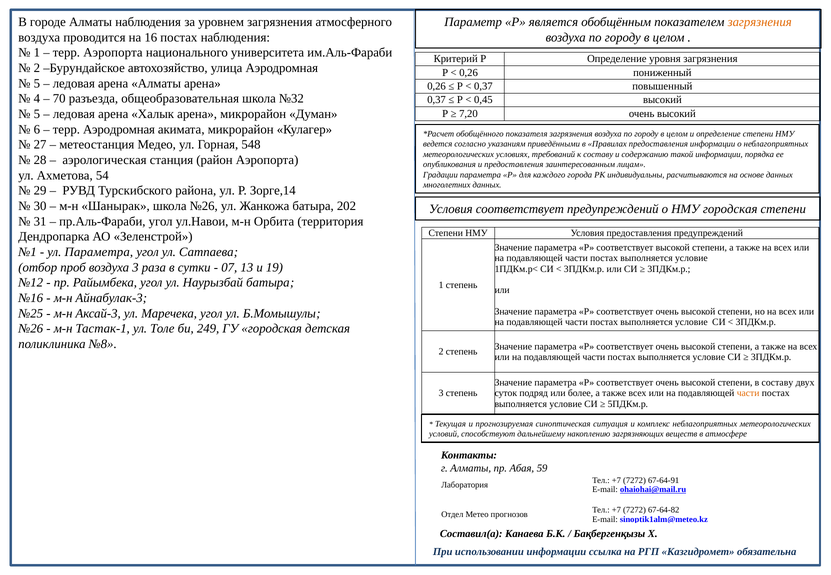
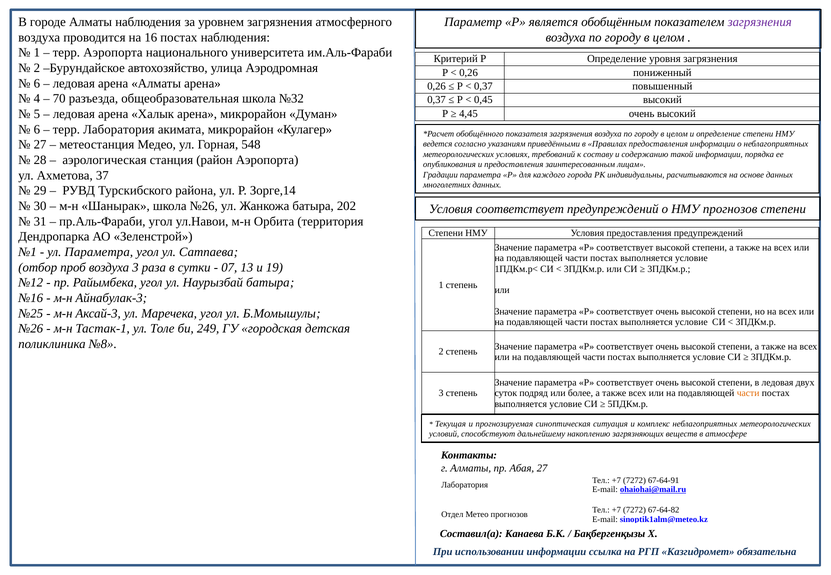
загрязнения at (760, 22) colour: orange -> purple
5 at (37, 83): 5 -> 6
7,20: 7,20 -> 4,45
терр Аэродромная: Аэродромная -> Лаборатория
54: 54 -> 37
НМУ городская: городская -> прогнозов
в составу: составу -> ледовая
Абая 59: 59 -> 27
